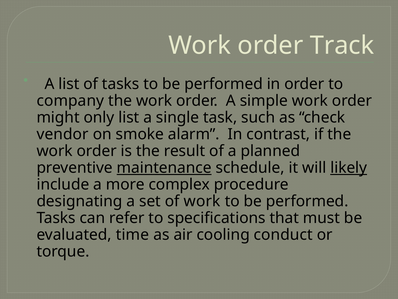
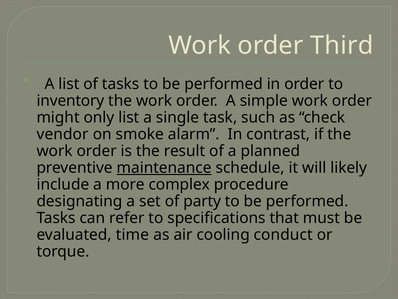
Track: Track -> Third
company: company -> inventory
likely underline: present -> none
of work: work -> party
